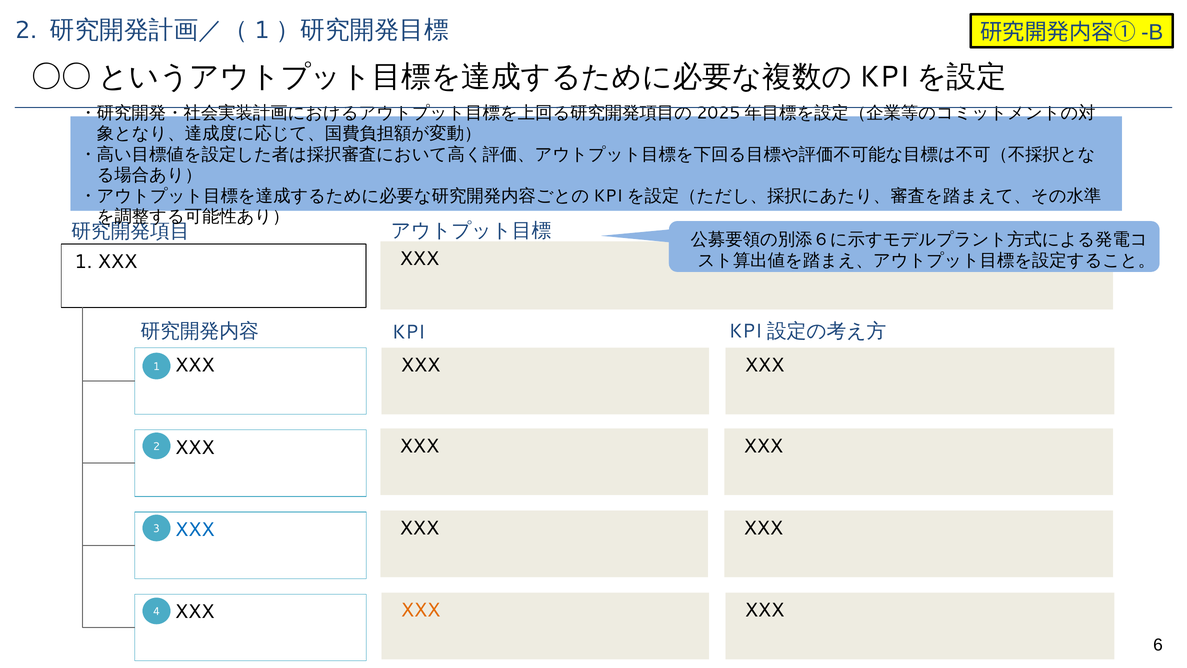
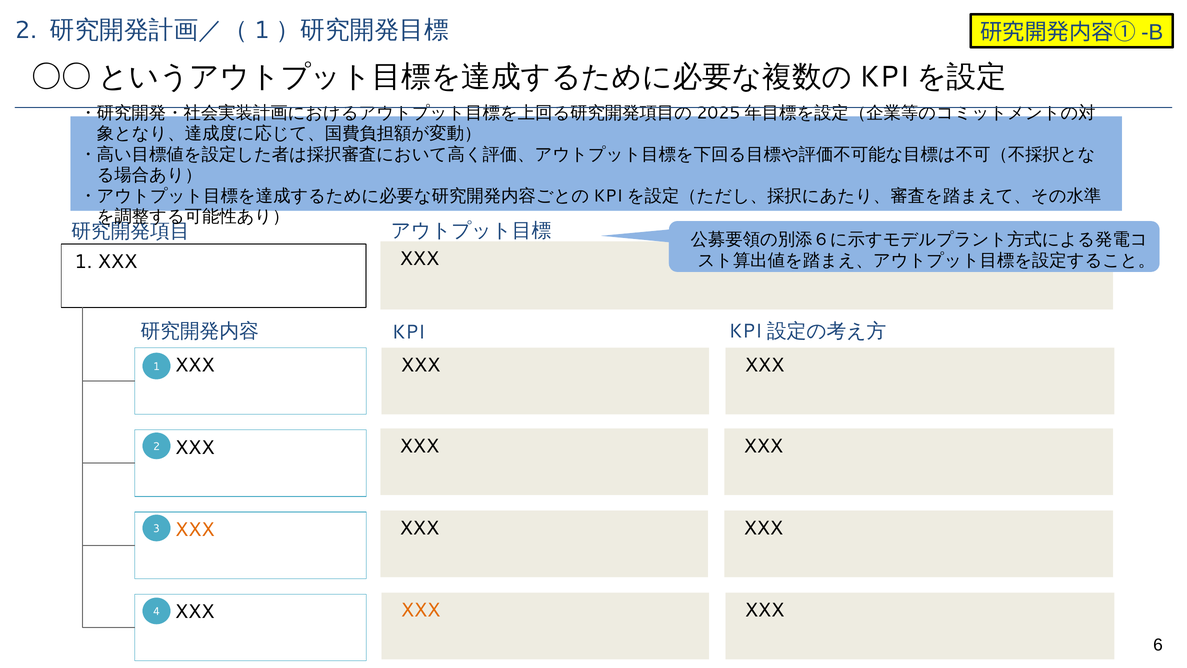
XXX at (195, 529) colour: blue -> orange
